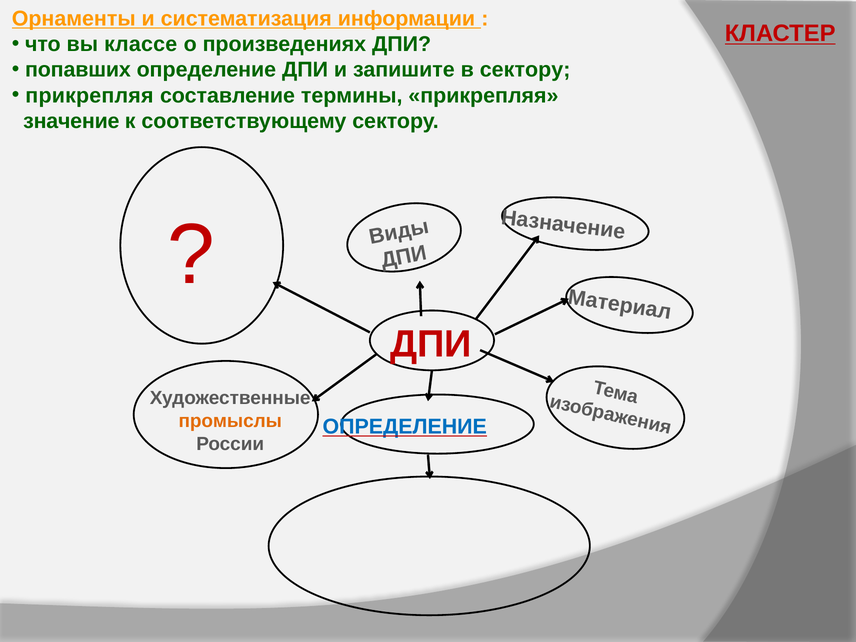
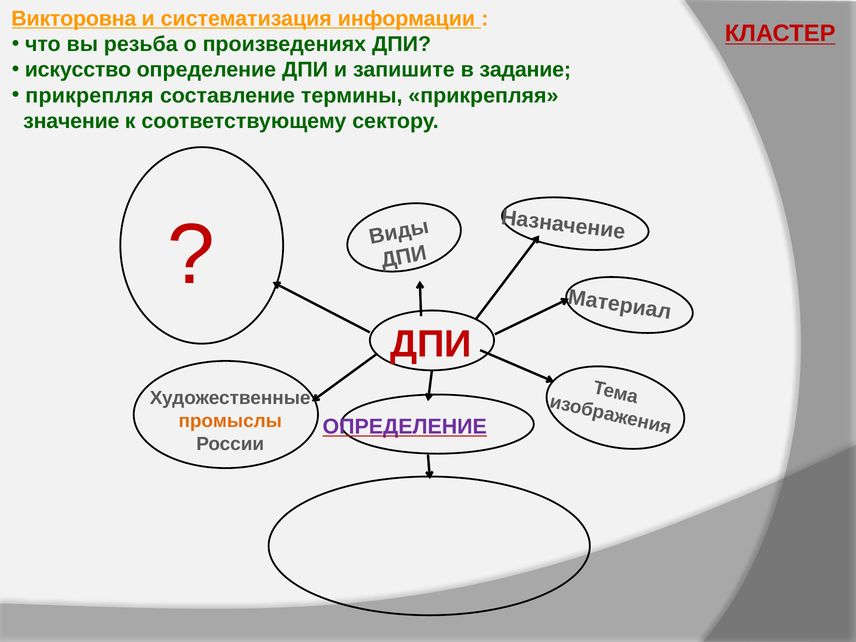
Орнаменты: Орнаменты -> Викторовна
классе: классе -> резьба
попавших: попавших -> искусство
в сектору: сектору -> задание
ОПРЕДЕЛЕНИЕ at (405, 426) colour: blue -> purple
